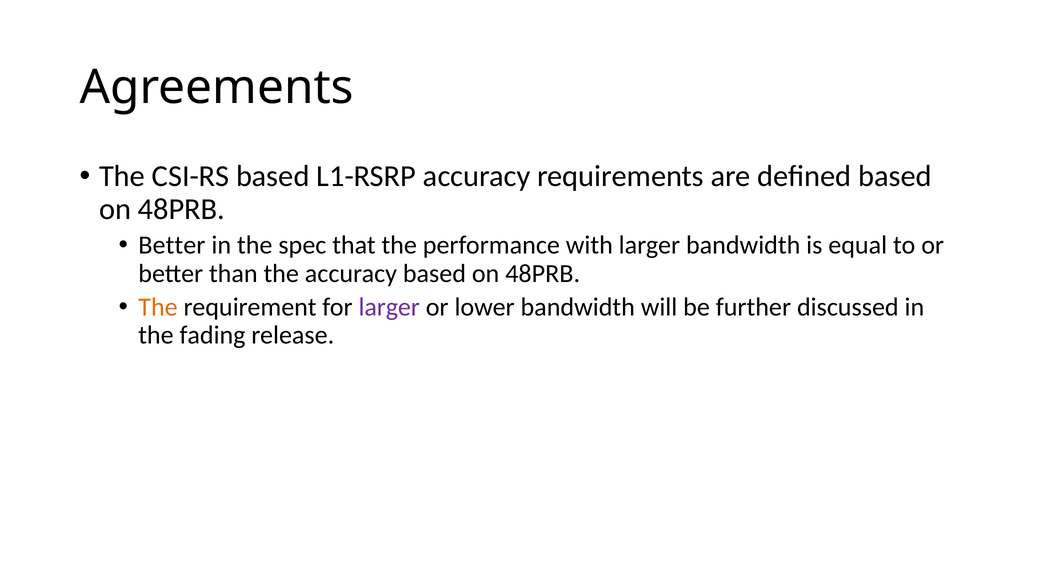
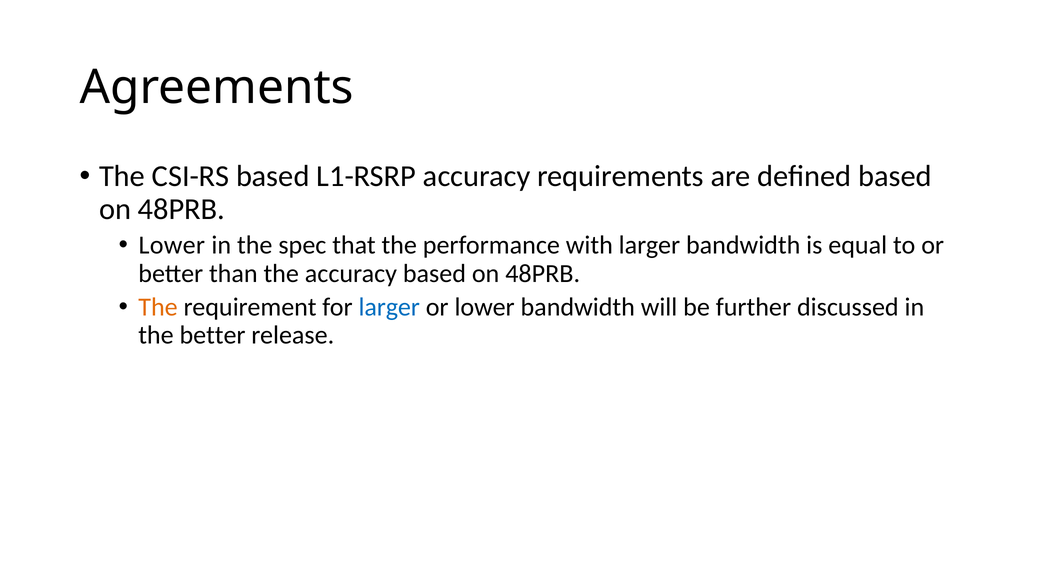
Better at (172, 245): Better -> Lower
larger at (389, 307) colour: purple -> blue
the fading: fading -> better
